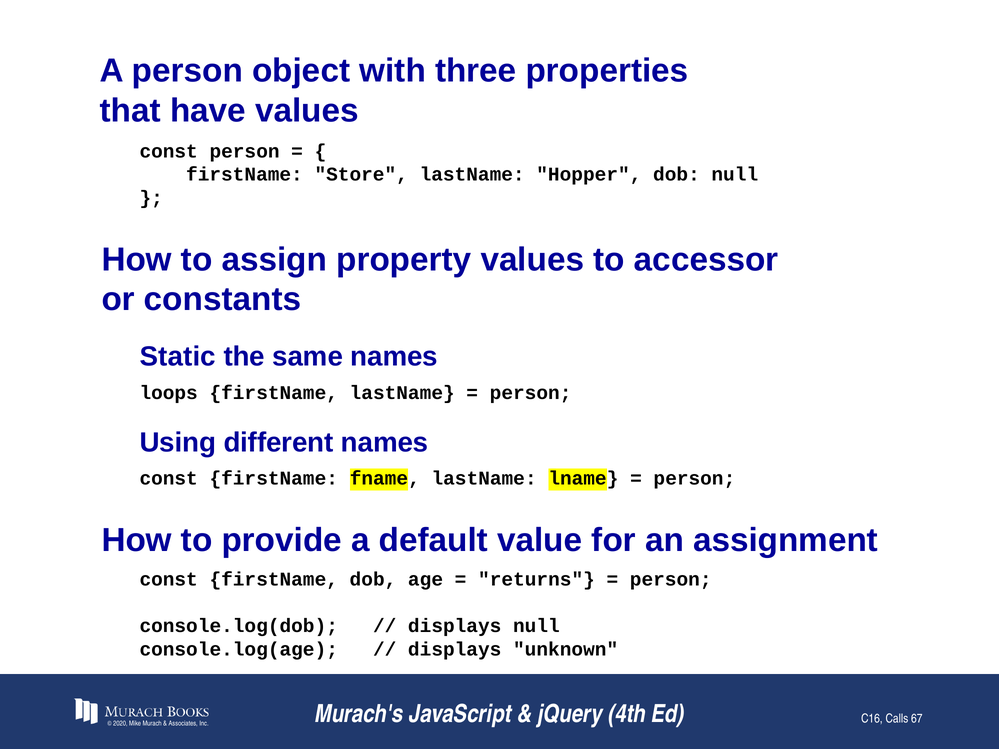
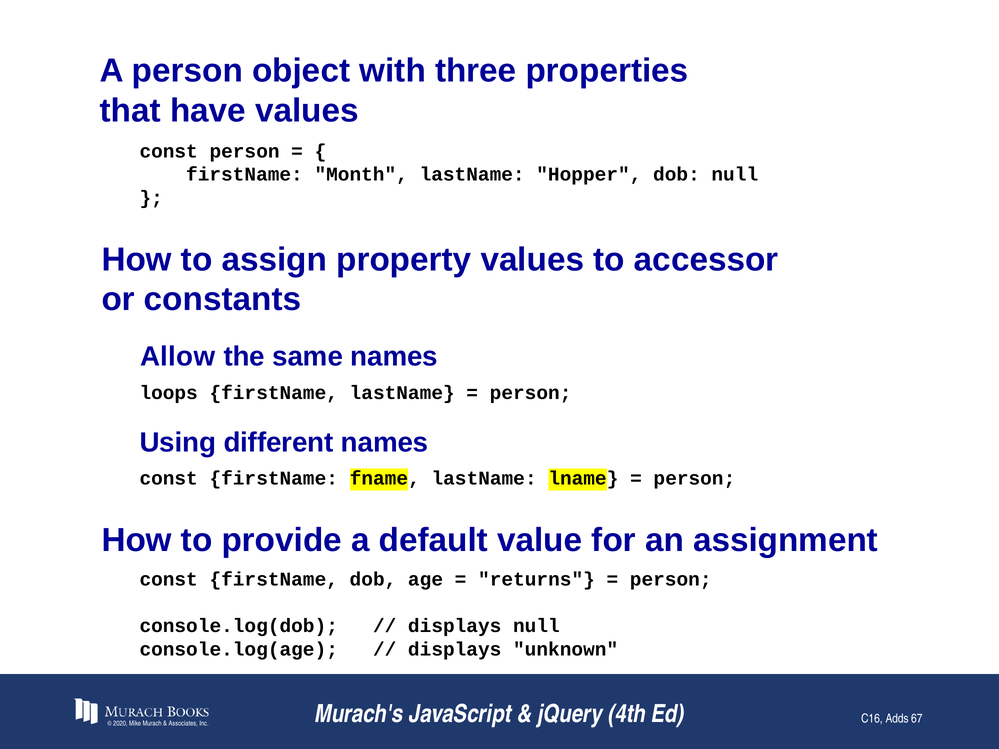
Store: Store -> Month
Static: Static -> Allow
Calls: Calls -> Adds
